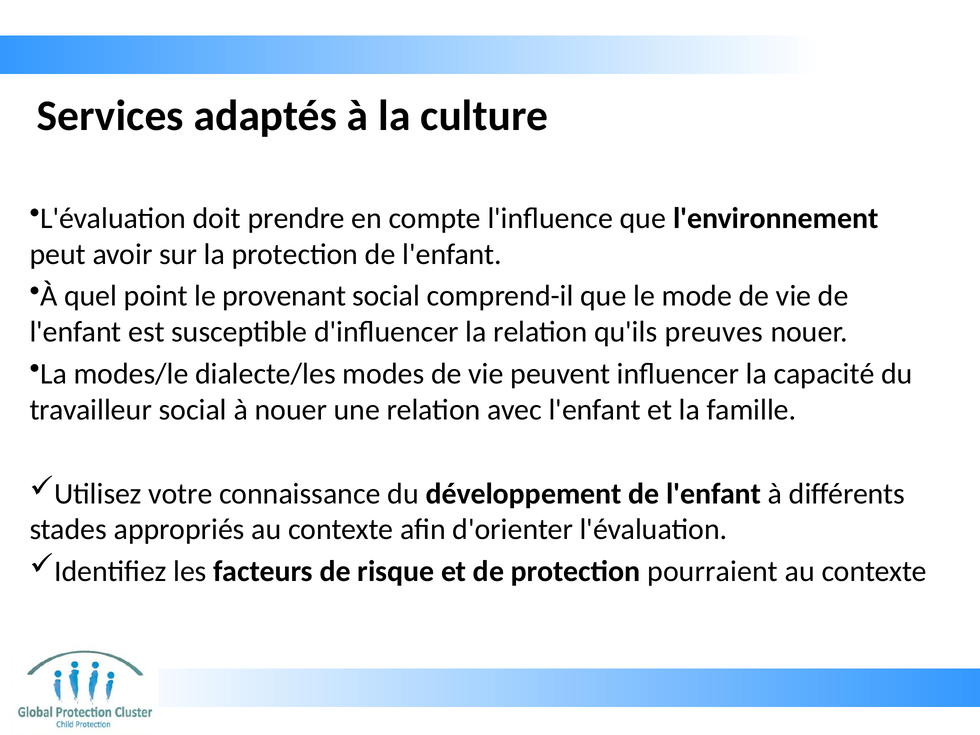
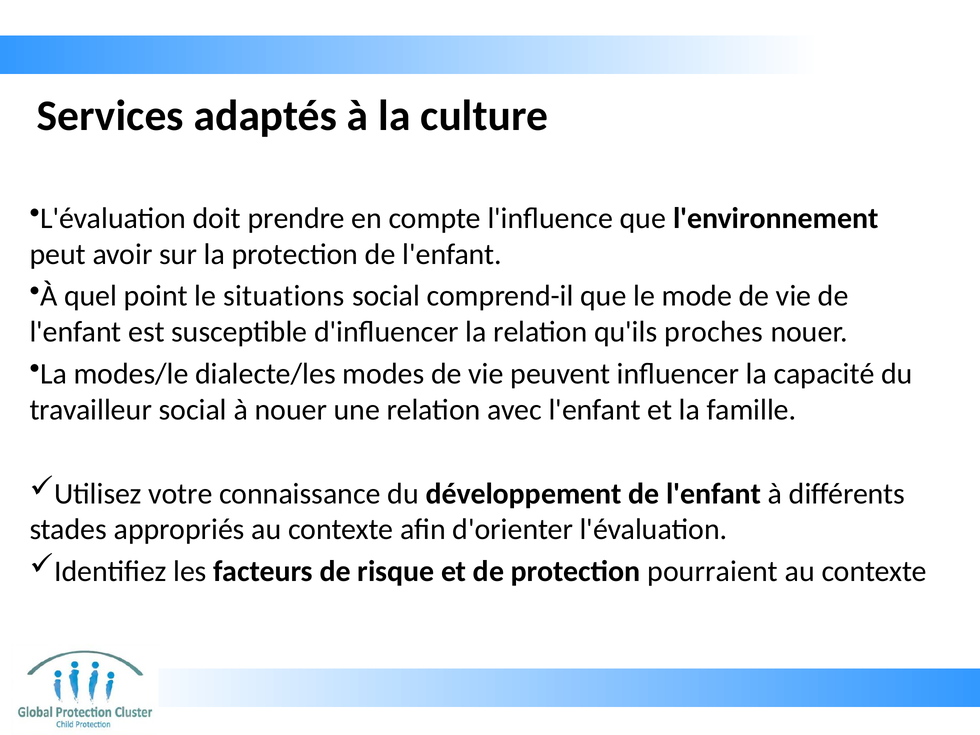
provenant: provenant -> situations
preuves: preuves -> proches
